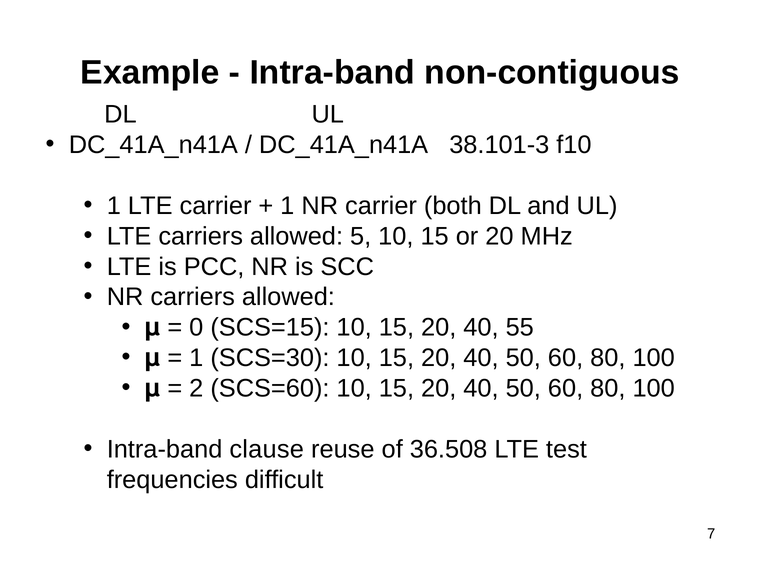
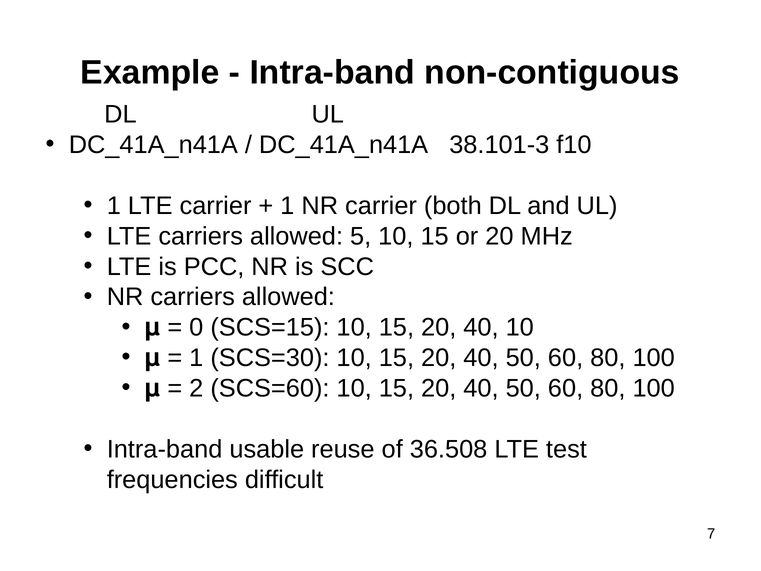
40 55: 55 -> 10
clause: clause -> usable
